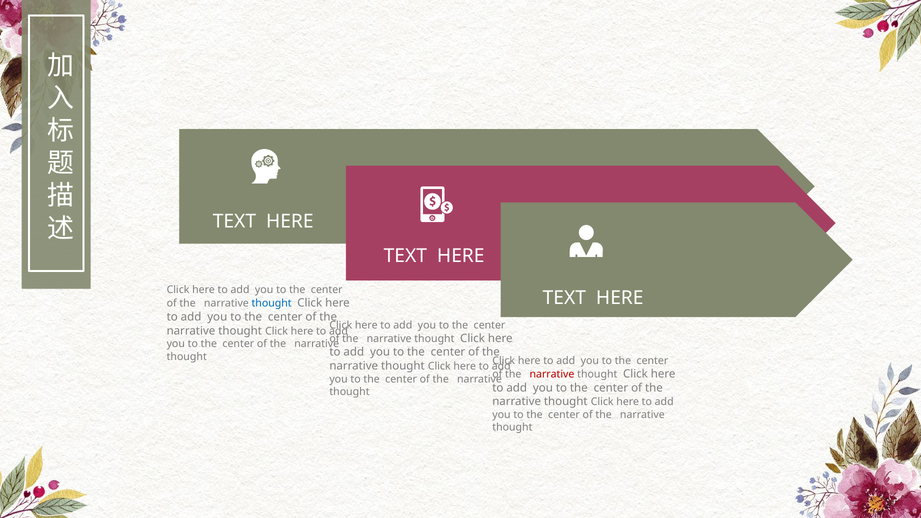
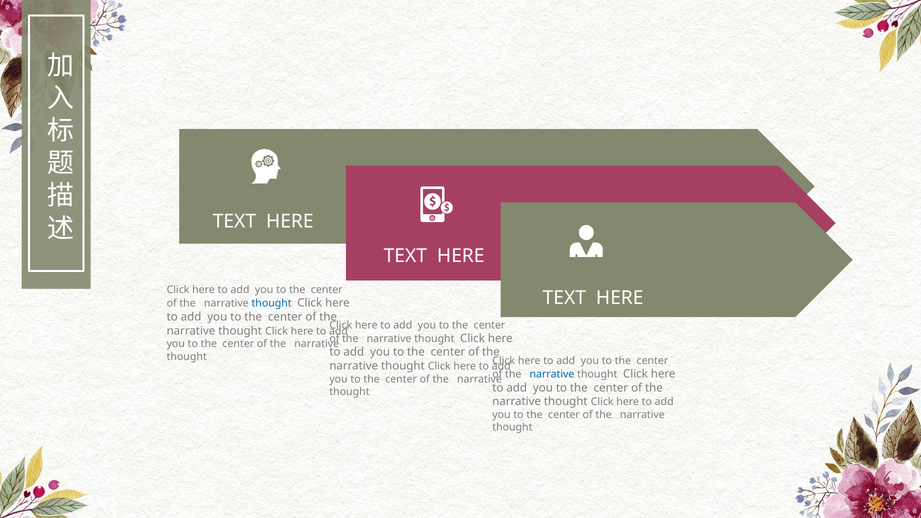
narrative at (552, 374) colour: red -> blue
